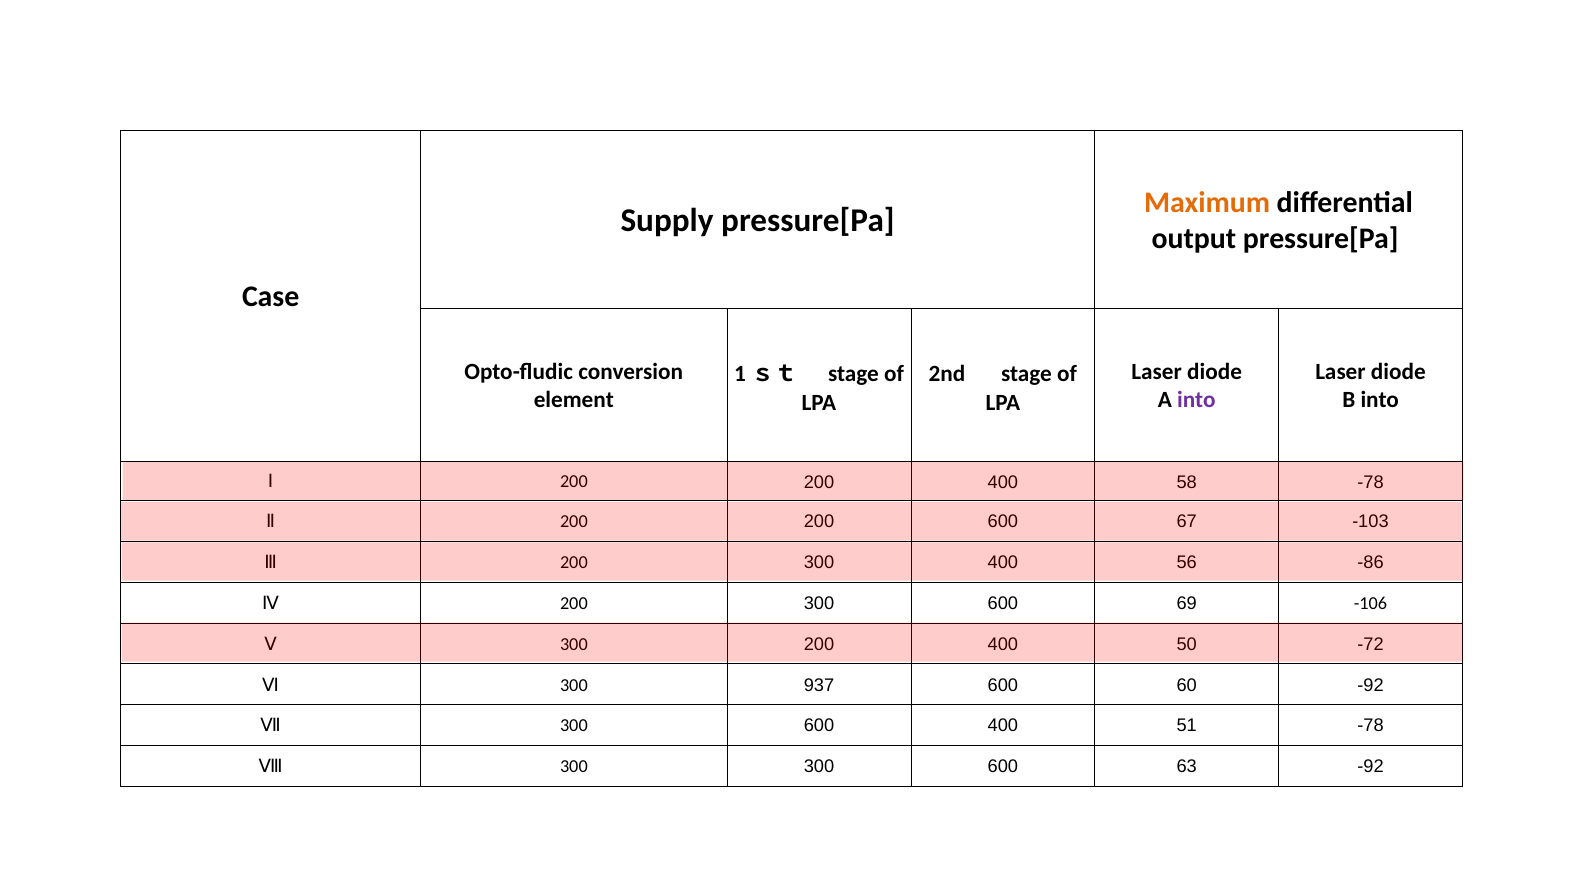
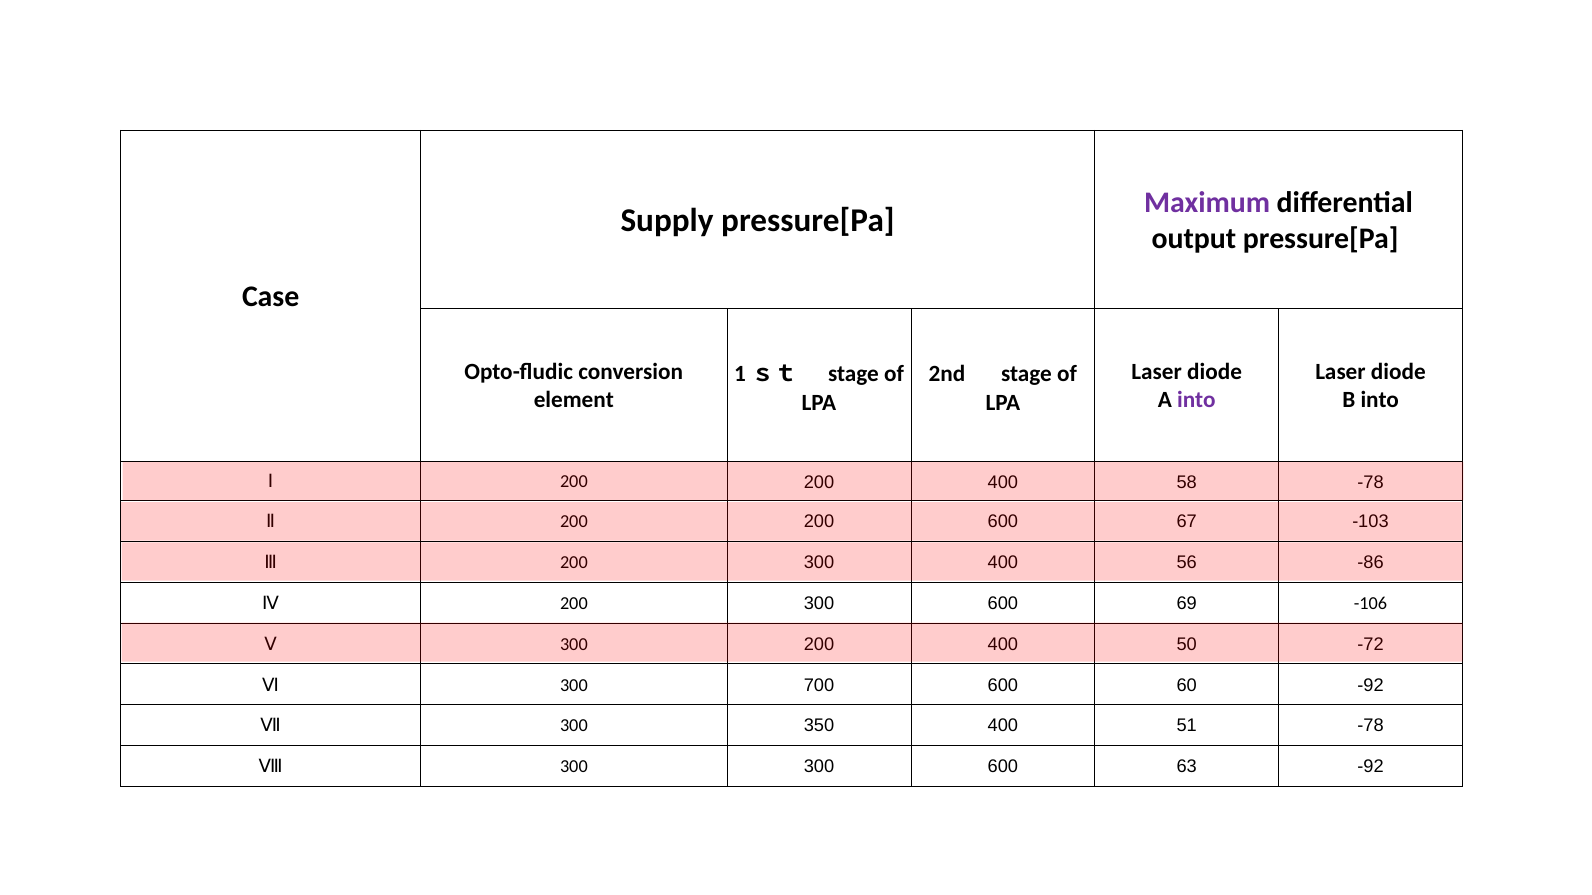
Maximum colour: orange -> purple
937: 937 -> 700
Ⅶ 300 600: 600 -> 350
